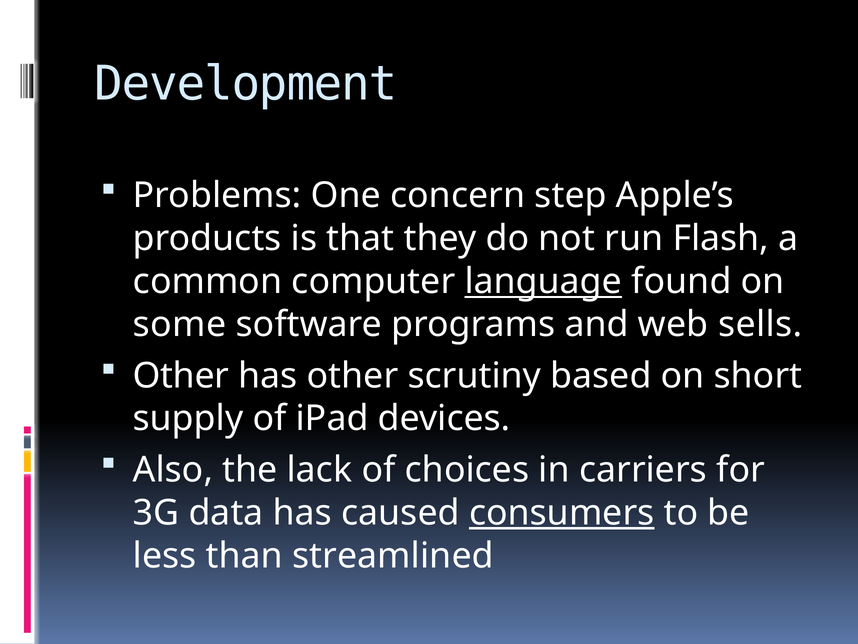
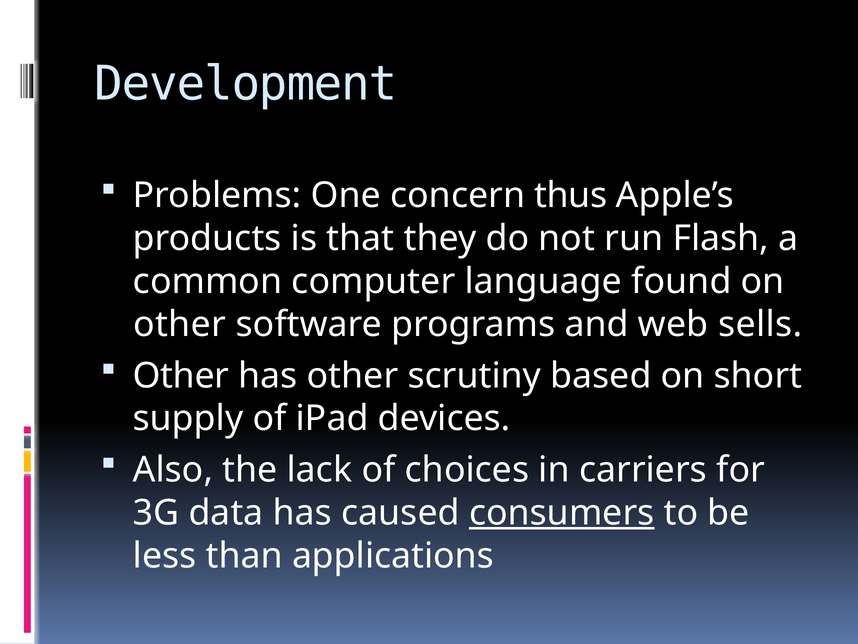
step: step -> thus
language underline: present -> none
some at (180, 324): some -> other
streamlined: streamlined -> applications
